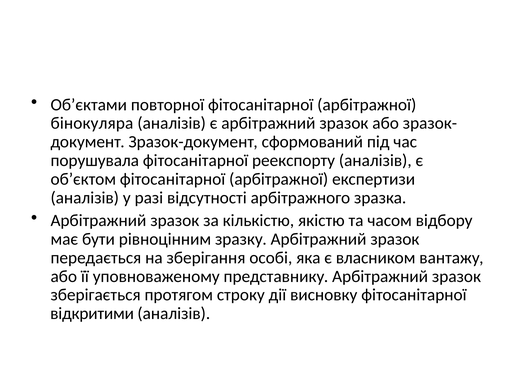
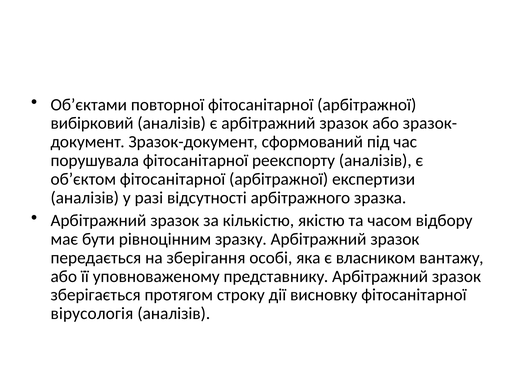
бінокуляра: бінокуляра -> вибірковий
відкритими: відкритими -> вірусологія
